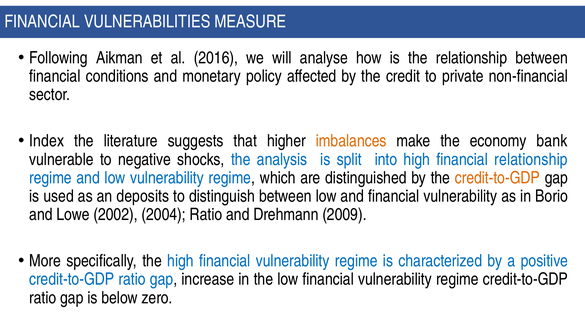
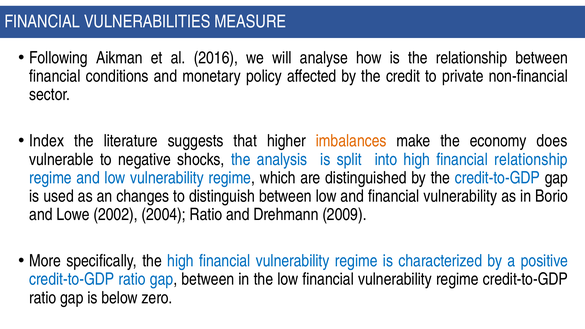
bank: bank -> does
credit-to-GDP at (497, 178) colour: orange -> blue
deposits: deposits -> changes
gap increase: increase -> between
